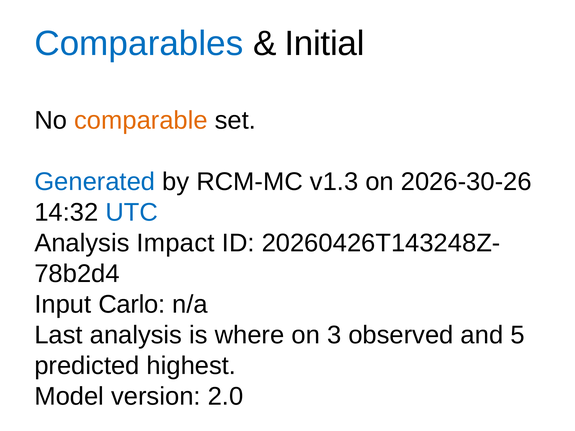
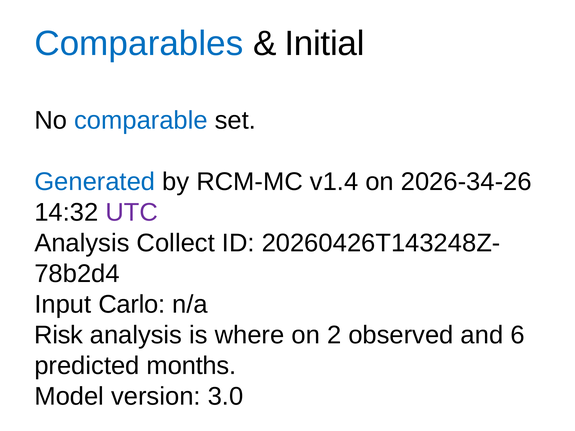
comparable colour: orange -> blue
v1.3: v1.3 -> v1.4
2026-30-26: 2026-30-26 -> 2026-34-26
UTC colour: blue -> purple
Impact: Impact -> Collect
Last: Last -> Risk
3: 3 -> 2
5: 5 -> 6
highest: highest -> months
2.0: 2.0 -> 3.0
